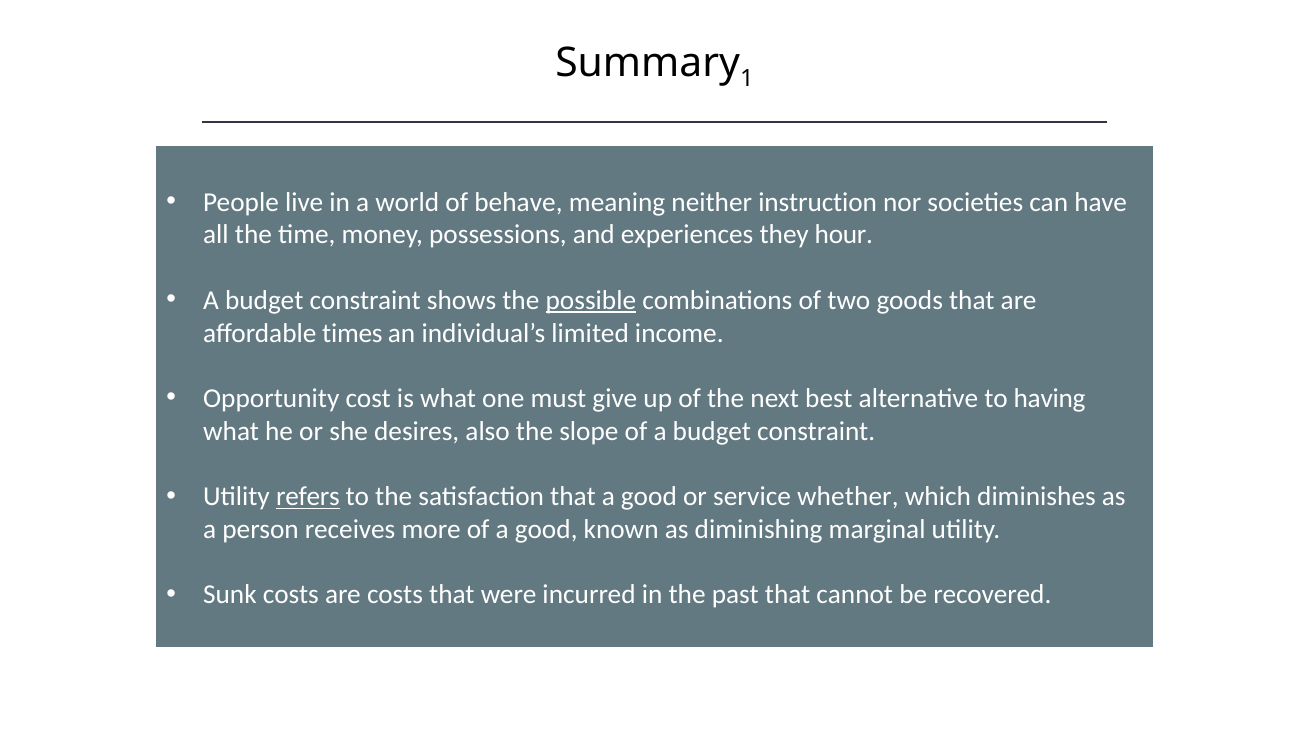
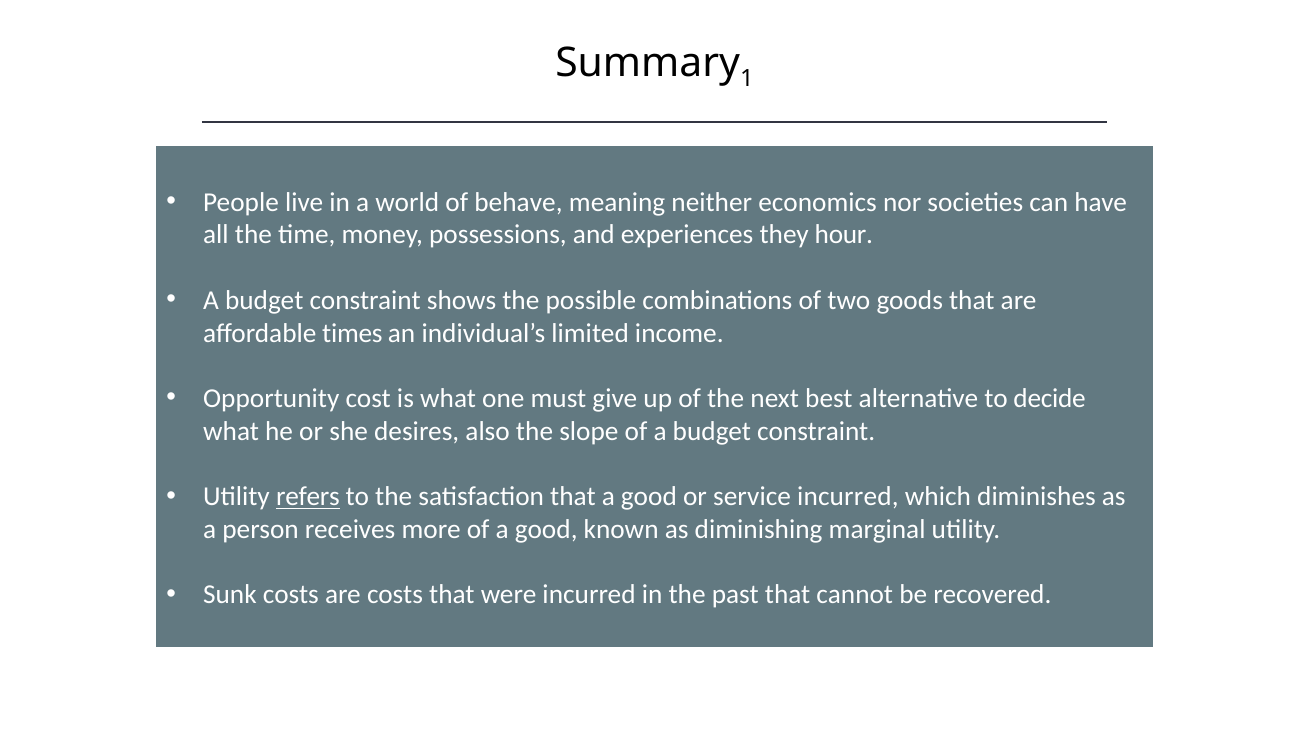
instruction: instruction -> economics
possible underline: present -> none
having: having -> decide
service whether: whether -> incurred
